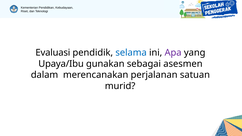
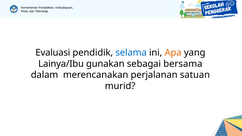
Apa colour: purple -> orange
Upaya/Ibu: Upaya/Ibu -> Lainya/Ibu
asesmen: asesmen -> bersama
